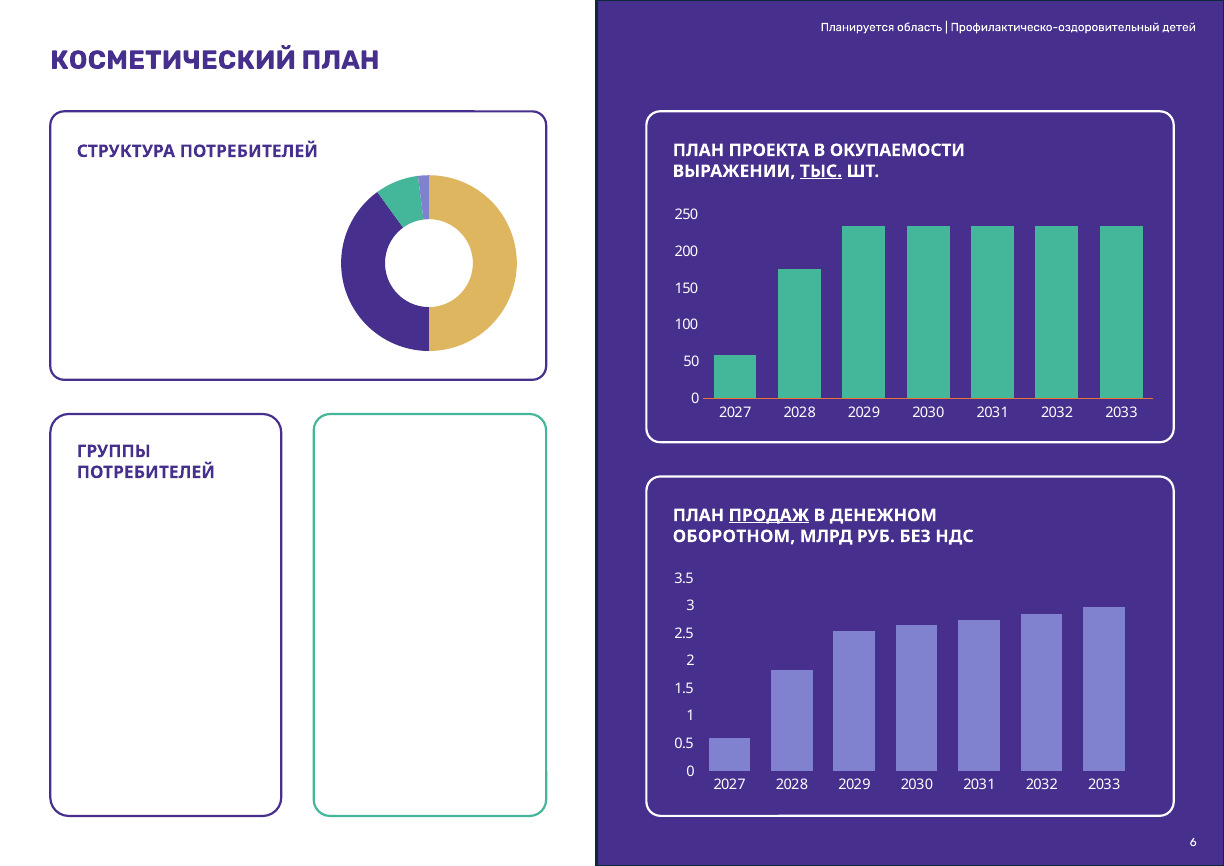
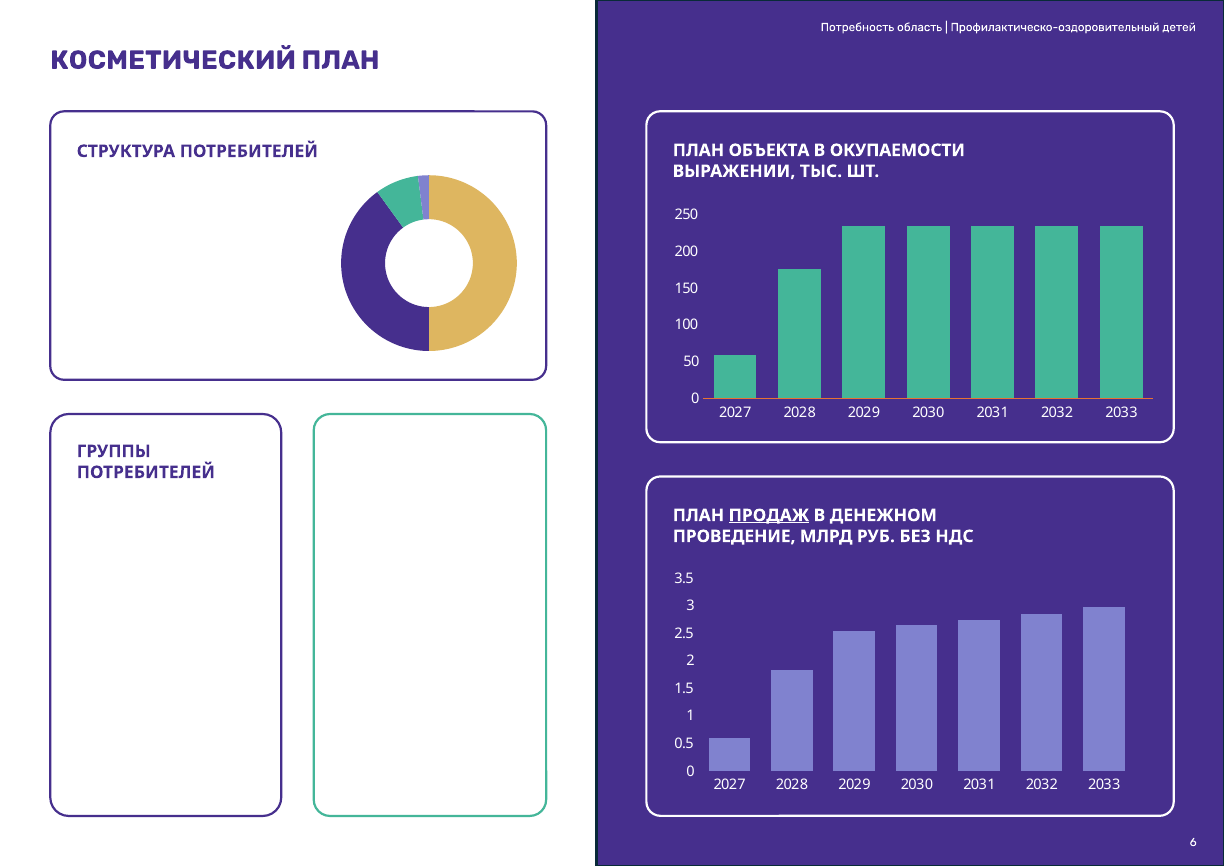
Планируется: Планируется -> Потребность
ПРОЕКТА: ПРОЕКТА -> ОБЪЕКТА
ТЫС underline: present -> none
ОБОРОТНОМ: ОБОРОТНОМ -> ПРОВЕДЕНИЕ
